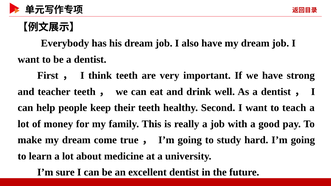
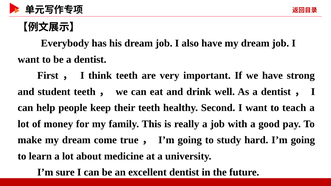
teacher: teacher -> student
